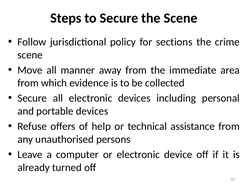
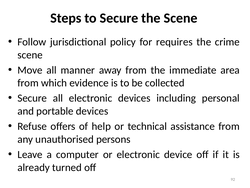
sections: sections -> requires
